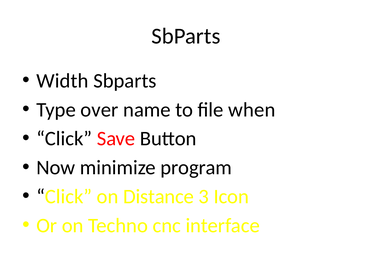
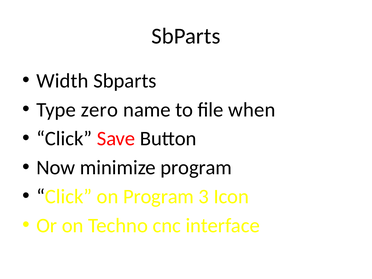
over: over -> zero
on Distance: Distance -> Program
